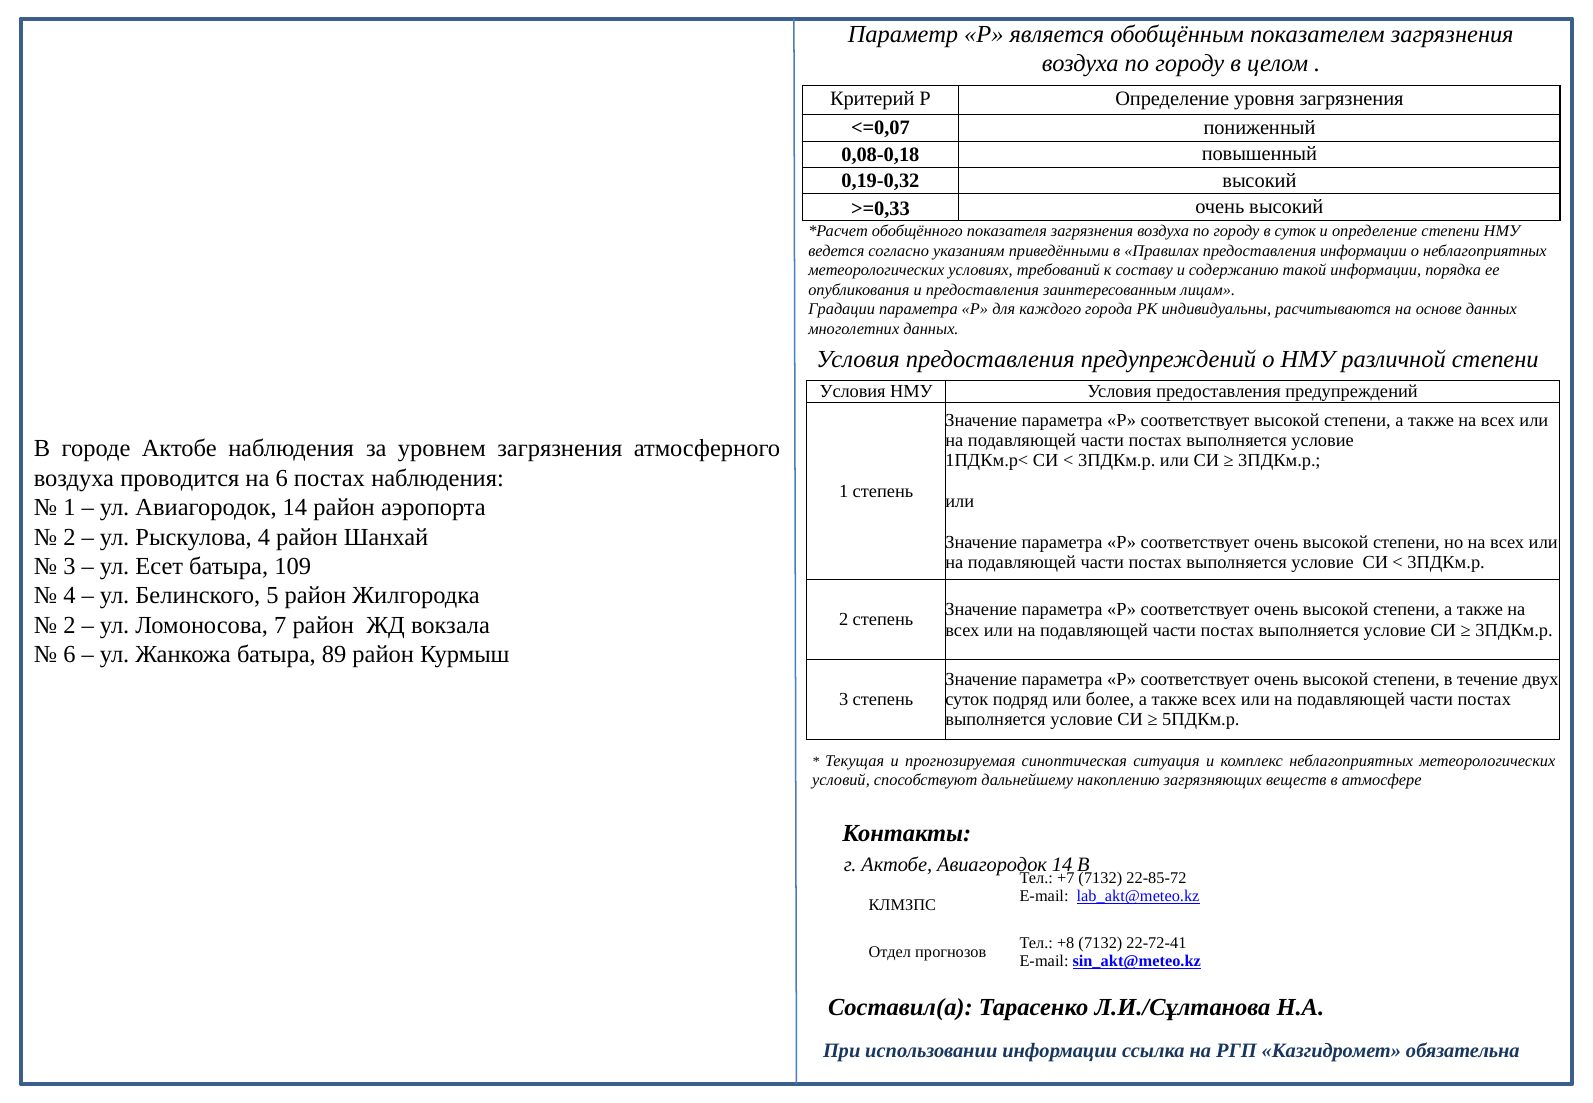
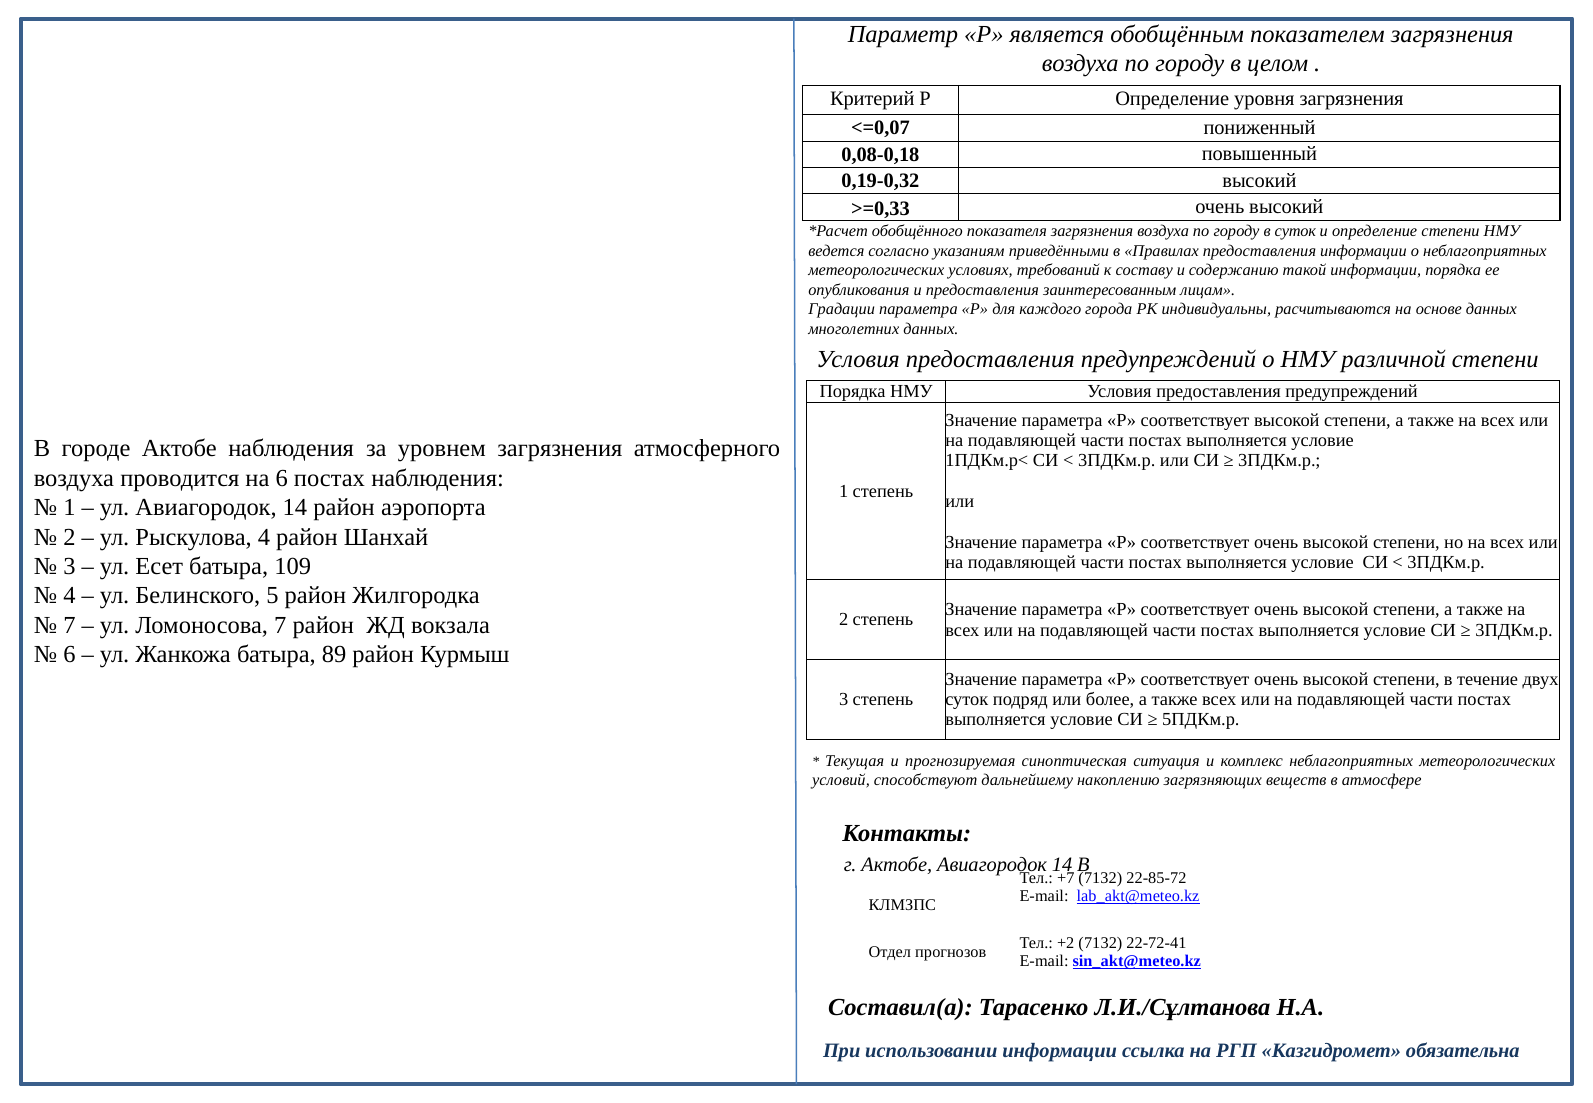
Условия at (853, 392): Условия -> Порядка
2 at (69, 625): 2 -> 7
+8: +8 -> +2
